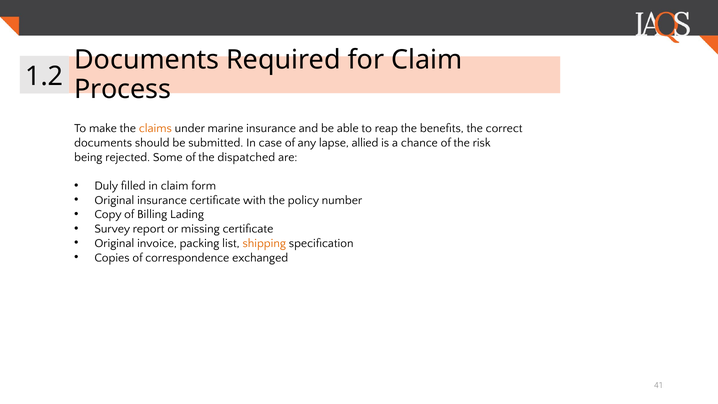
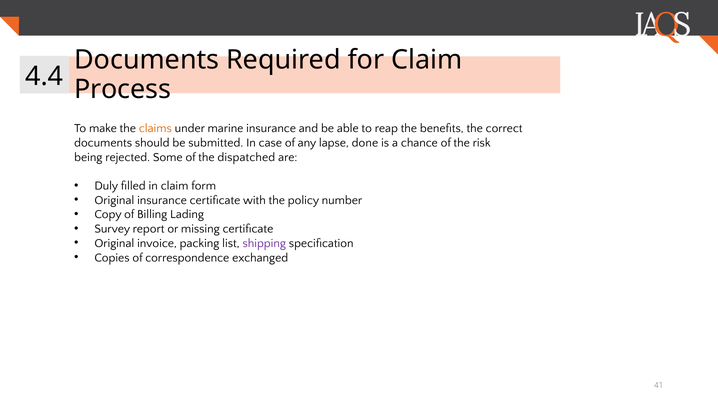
1.2: 1.2 -> 4.4
allied: allied -> done
shipping colour: orange -> purple
